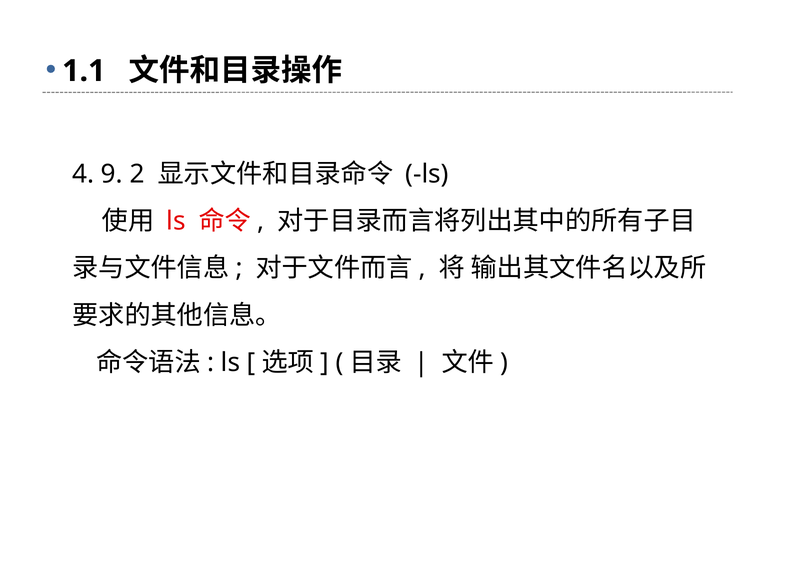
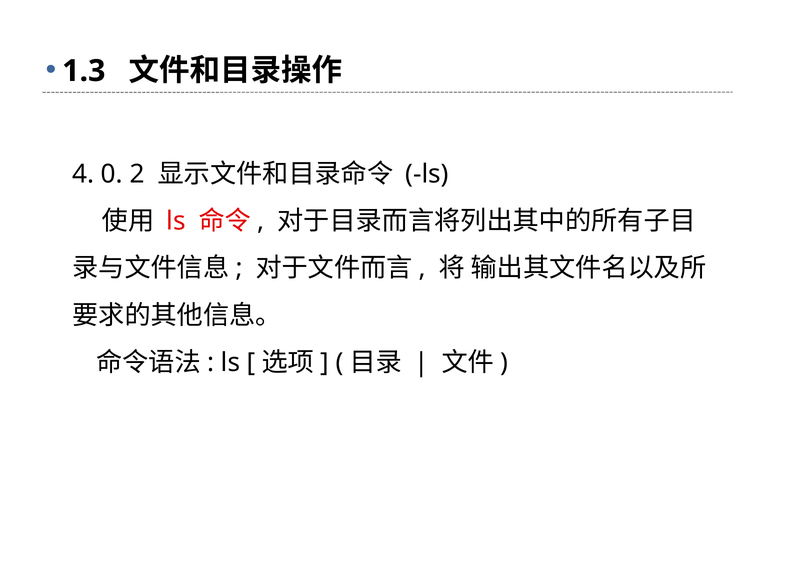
1.1: 1.1 -> 1.3
9: 9 -> 0
